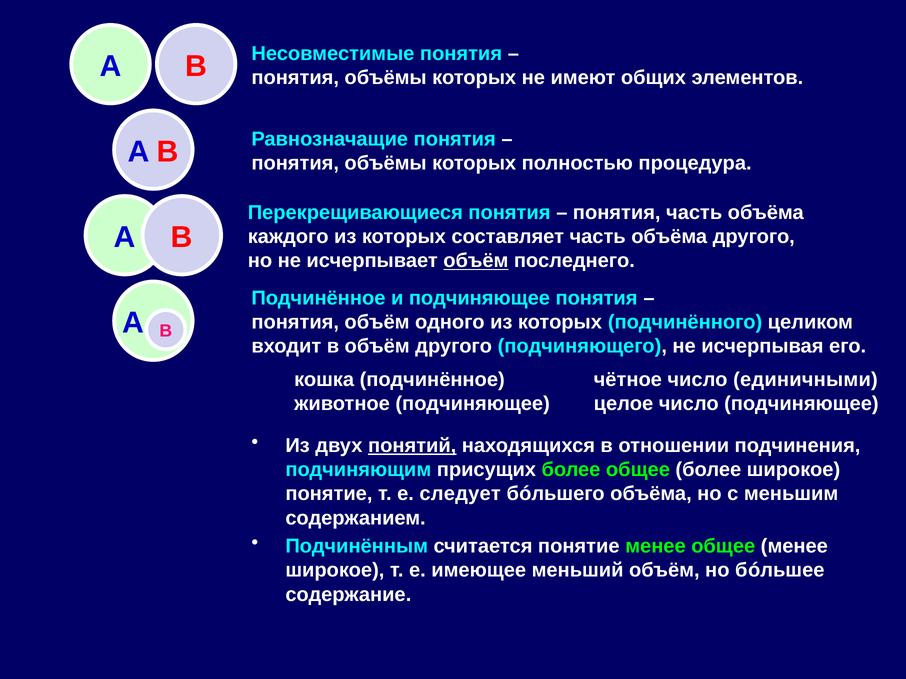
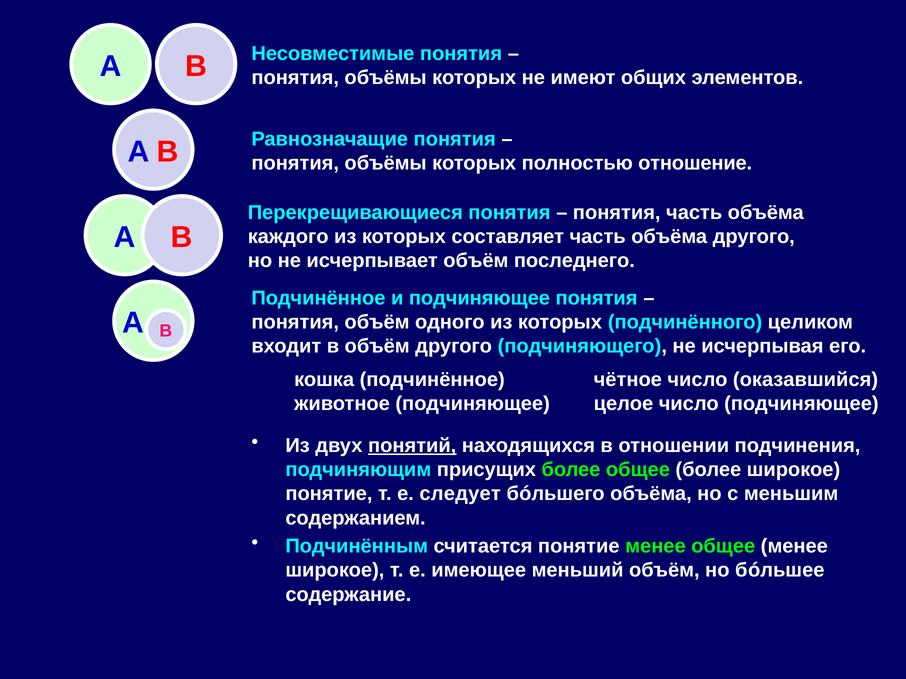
процедура: процедура -> отношение
объём at (476, 261) underline: present -> none
единичными: единичными -> оказавшийся
